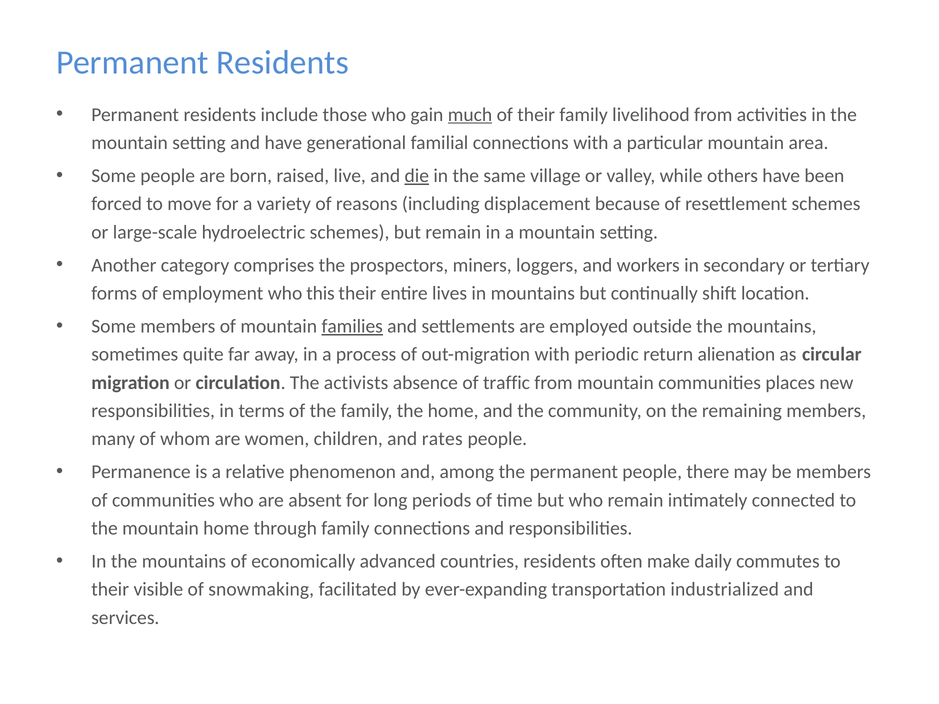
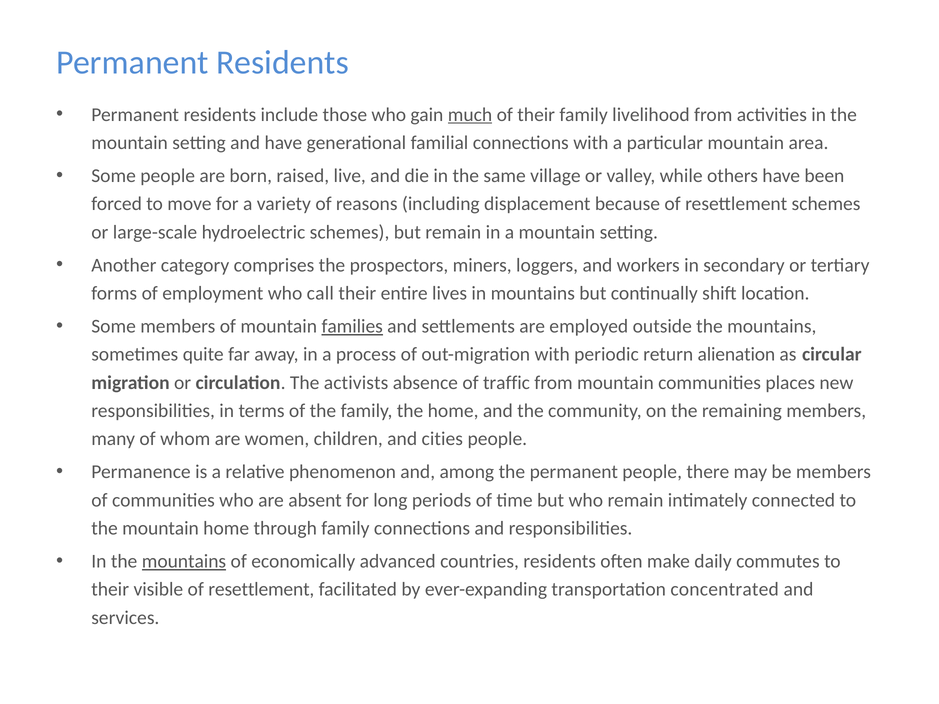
die underline: present -> none
this: this -> call
rates: rates -> cities
mountains at (184, 562) underline: none -> present
snowmaking at (261, 590): snowmaking -> resettlement
industrialized: industrialized -> concentrated
